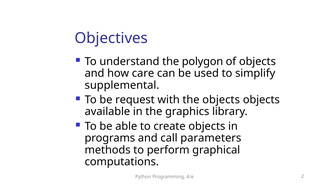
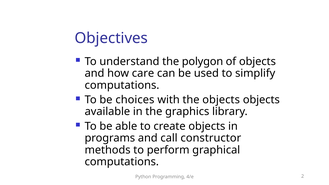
supplemental at (122, 85): supplemental -> computations
request: request -> choices
parameters: parameters -> constructor
